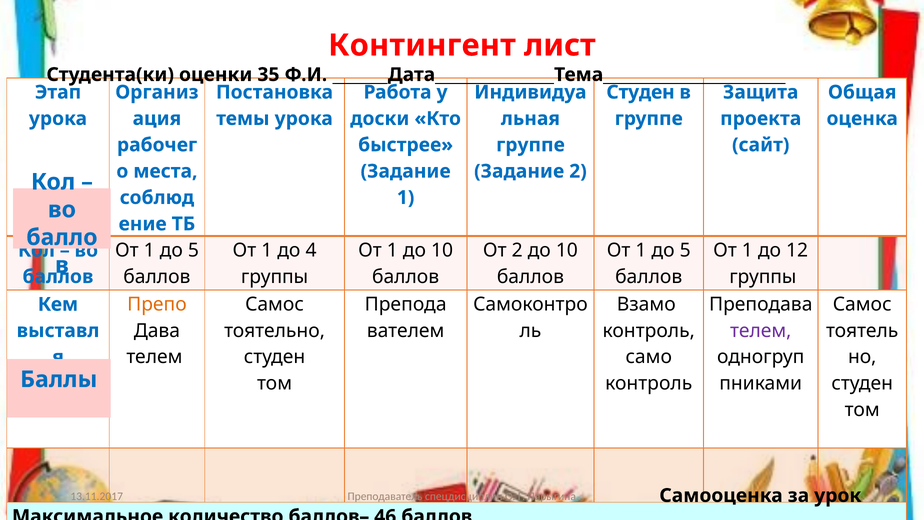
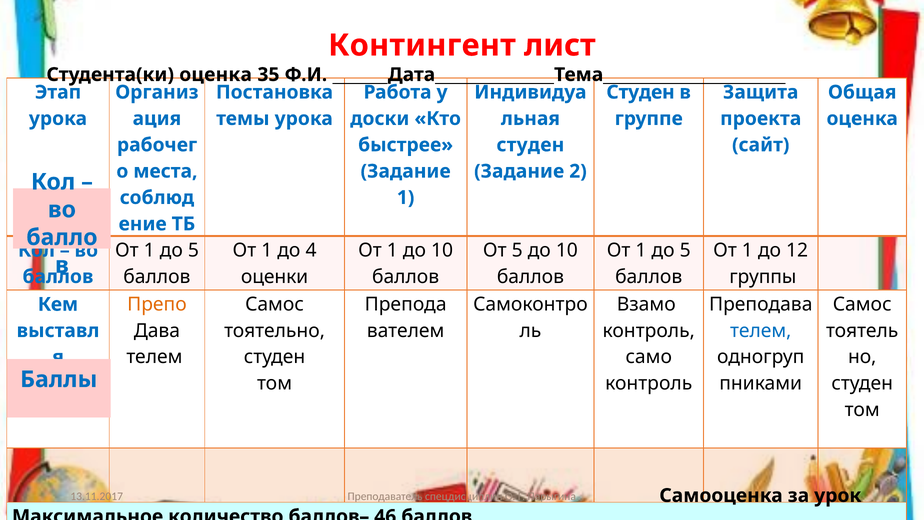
Студента(ки оценки: оценки -> оценка
группе at (530, 145): группе -> студен
От 2: 2 -> 5
группы at (275, 277): группы -> оценки
телем at (761, 331) colour: purple -> blue
